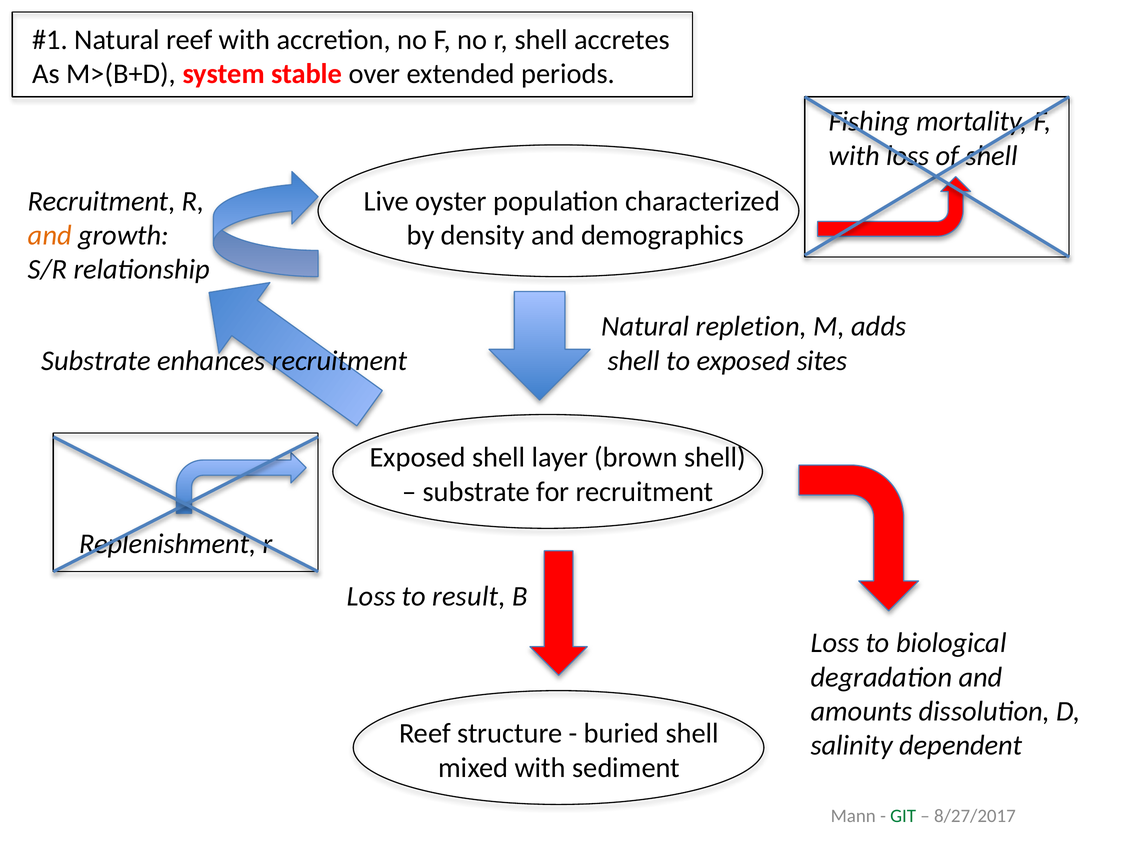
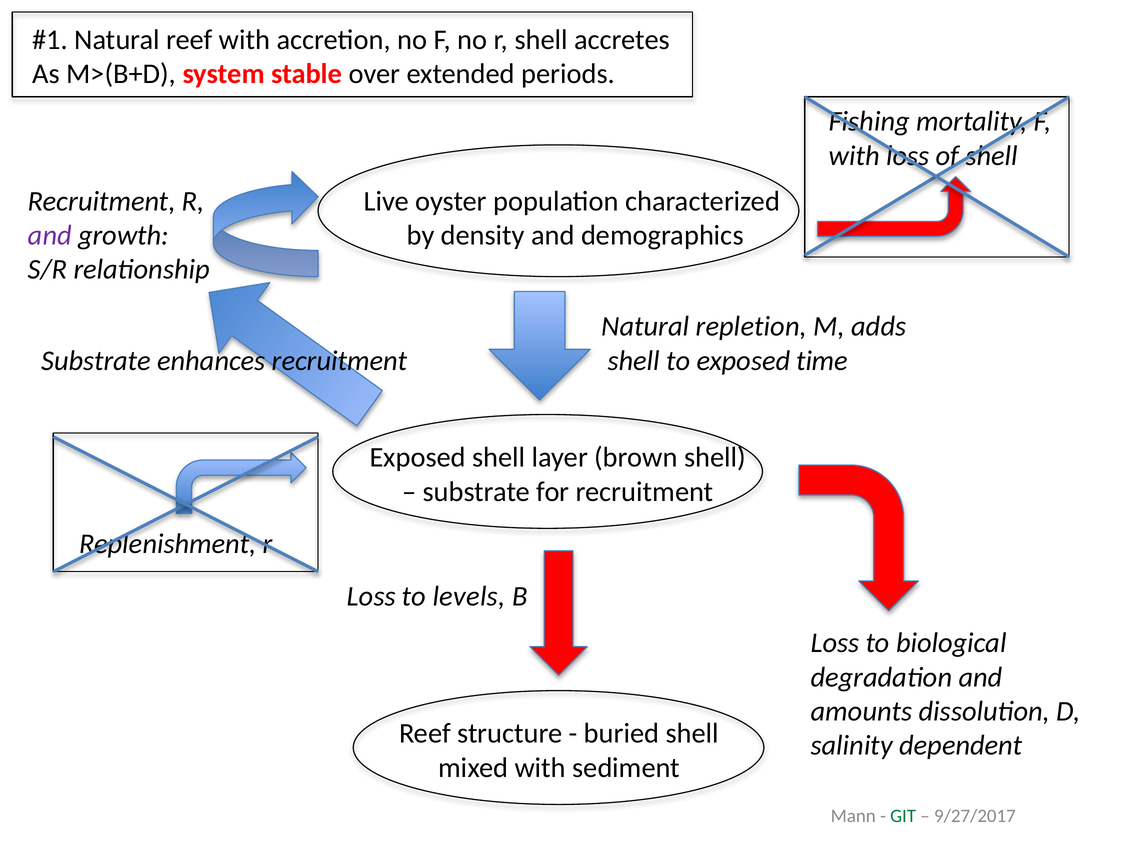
and at (50, 235) colour: orange -> purple
sites: sites -> time
result: result -> levels
8/27/2017: 8/27/2017 -> 9/27/2017
